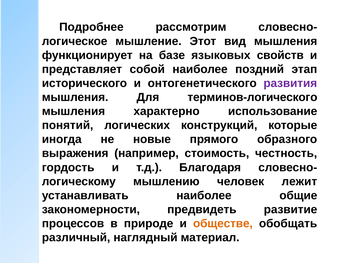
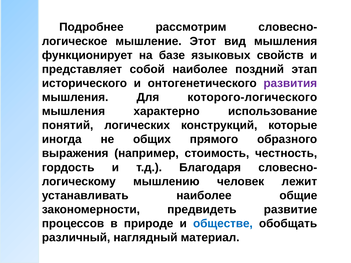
терминов-логического: терминов-логического -> которого-логического
новые: новые -> общих
обществе colour: orange -> blue
